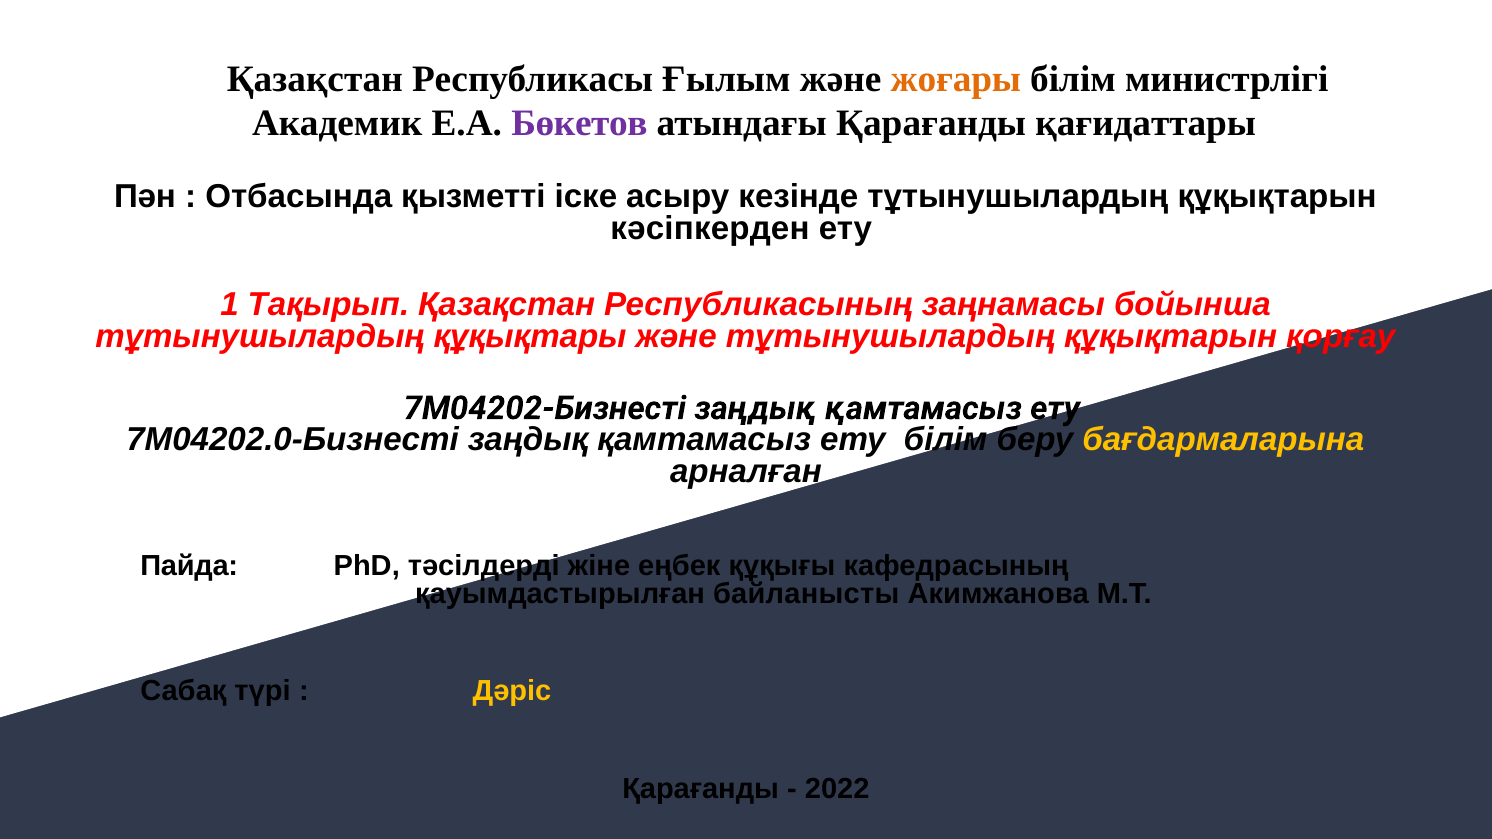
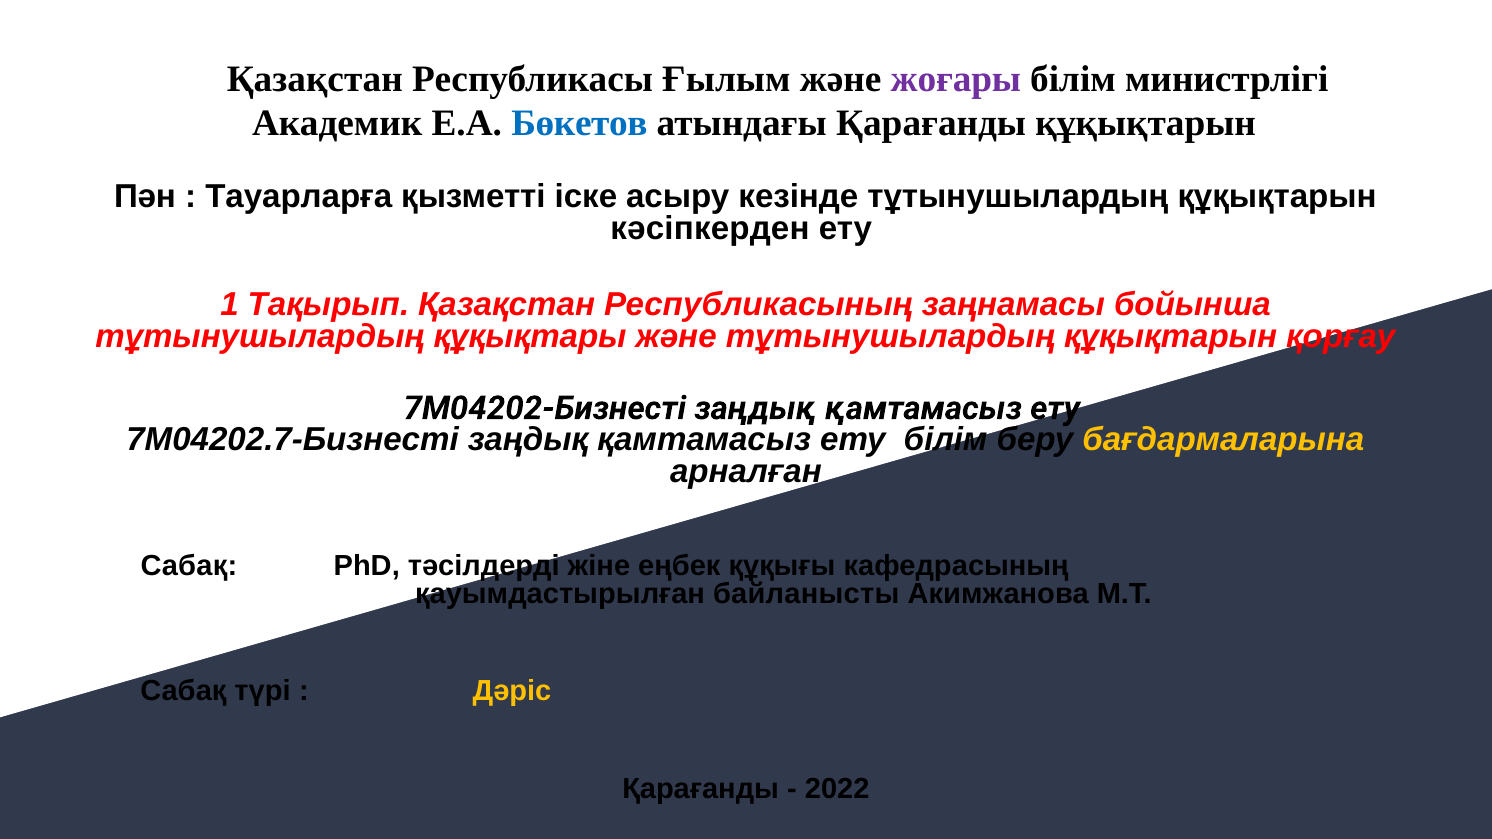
жоғары colour: orange -> purple
Бөкетов colour: purple -> blue
Қарағанды қағидаттары: қағидаттары -> құқықтарын
Отбасында: Отбасында -> Тауарларға
7М04202.0-Бизнесті: 7М04202.0-Бизнесті -> 7М04202.7-Бизнесті
Пайда at (189, 566): Пайда -> Сабақ
